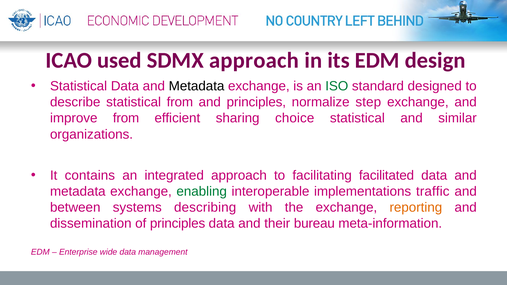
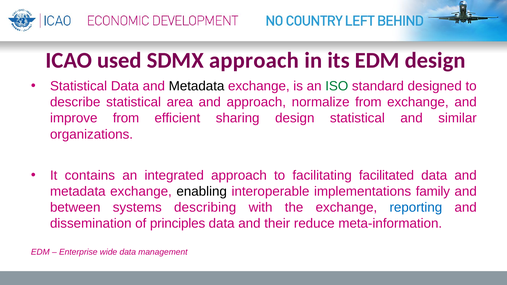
statistical from: from -> area
and principles: principles -> approach
normalize step: step -> from
sharing choice: choice -> design
enabling colour: green -> black
traffic: traffic -> family
reporting colour: orange -> blue
bureau: bureau -> reduce
